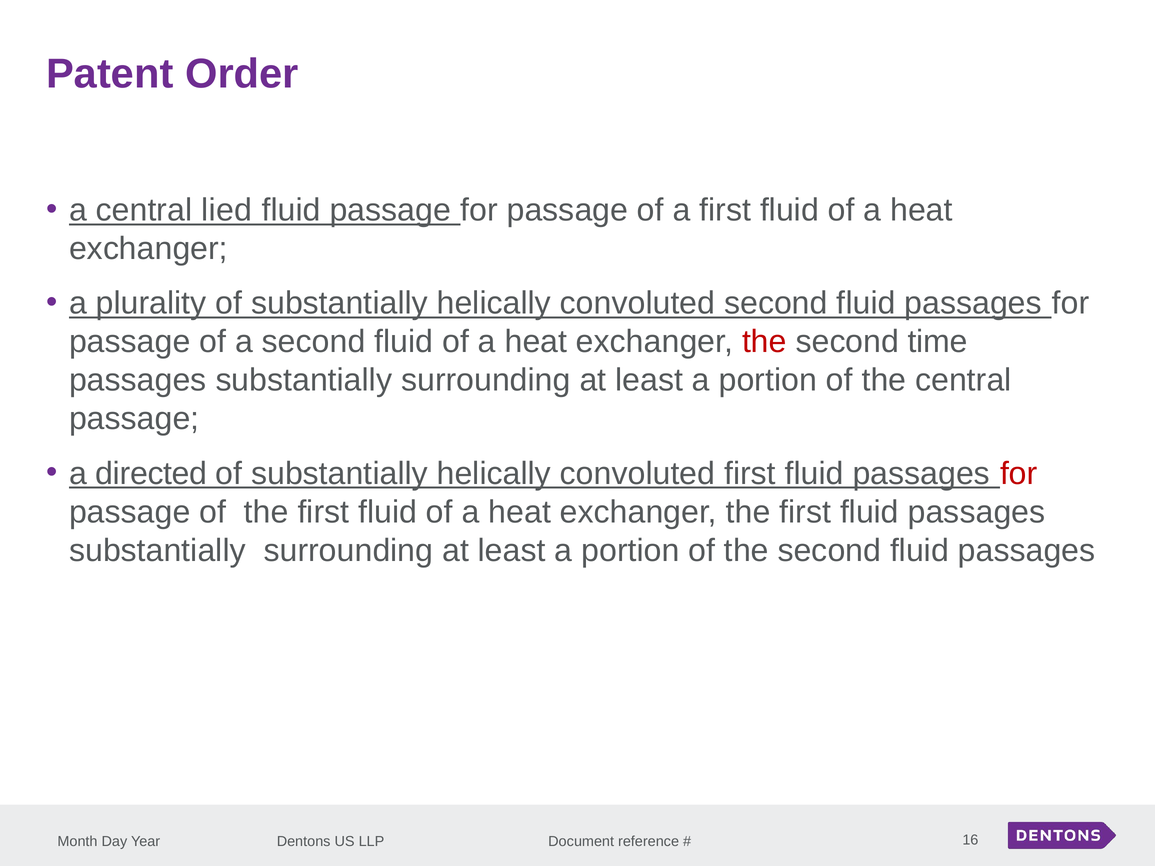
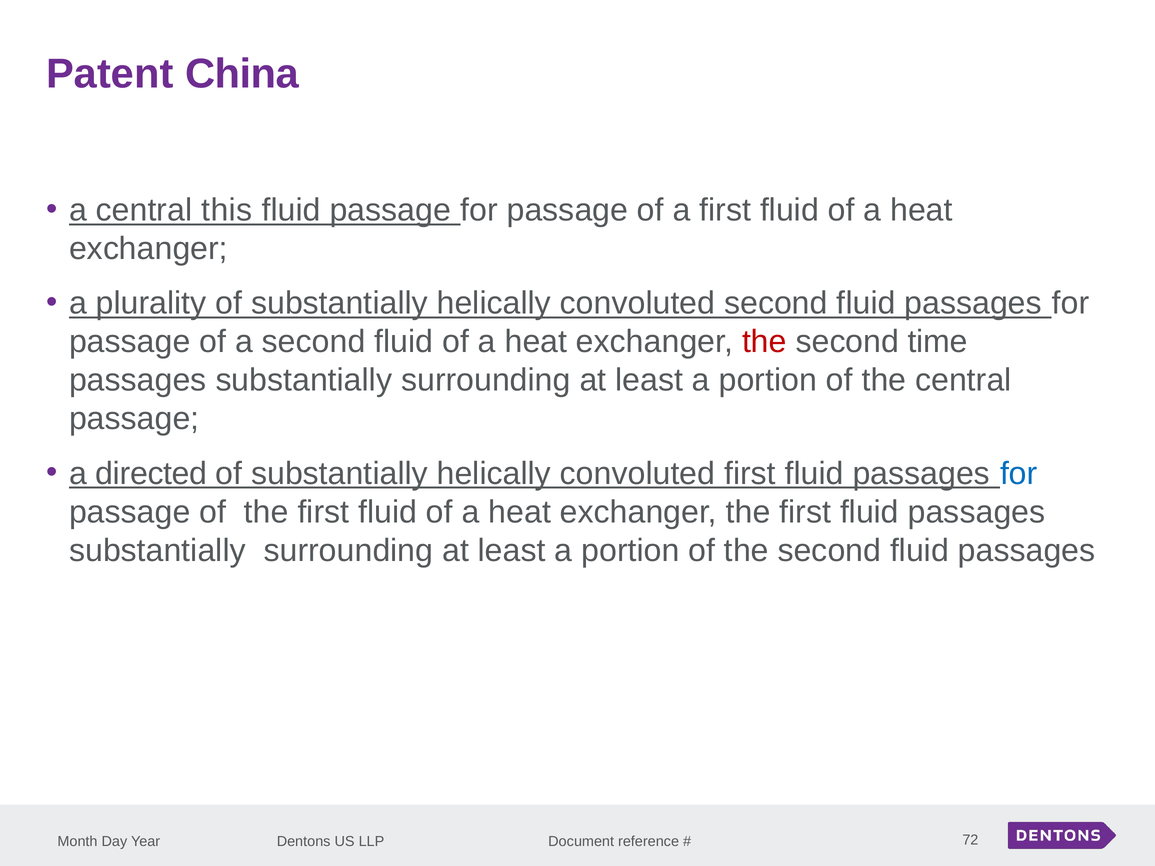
Order: Order -> China
lied: lied -> this
for at (1019, 474) colour: red -> blue
16: 16 -> 72
